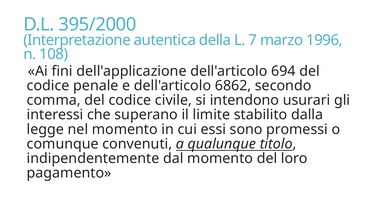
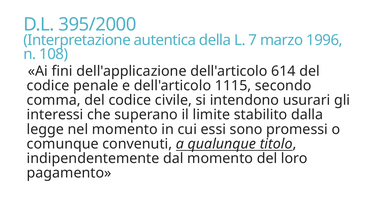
694: 694 -> 614
6862: 6862 -> 1115
